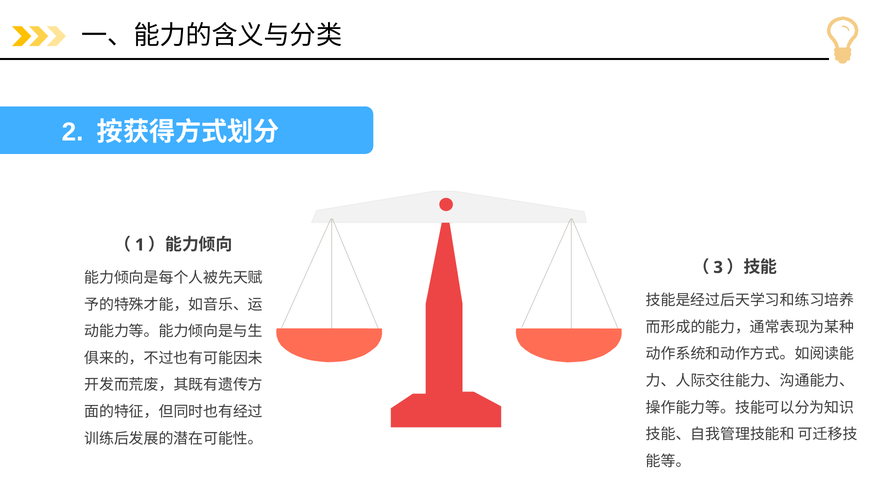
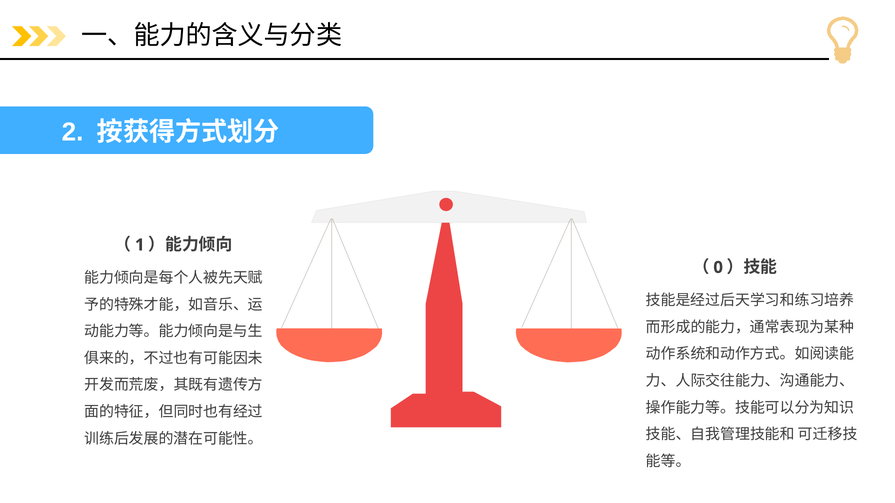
3: 3 -> 0
